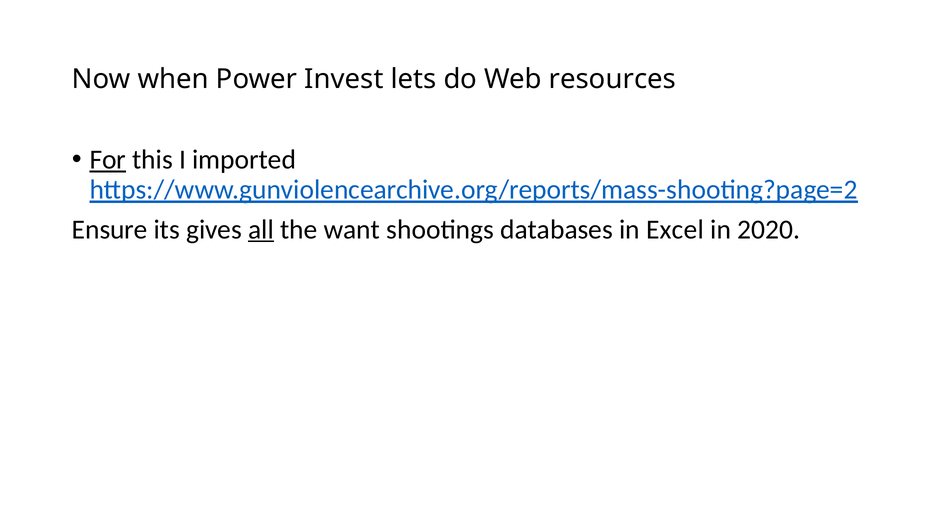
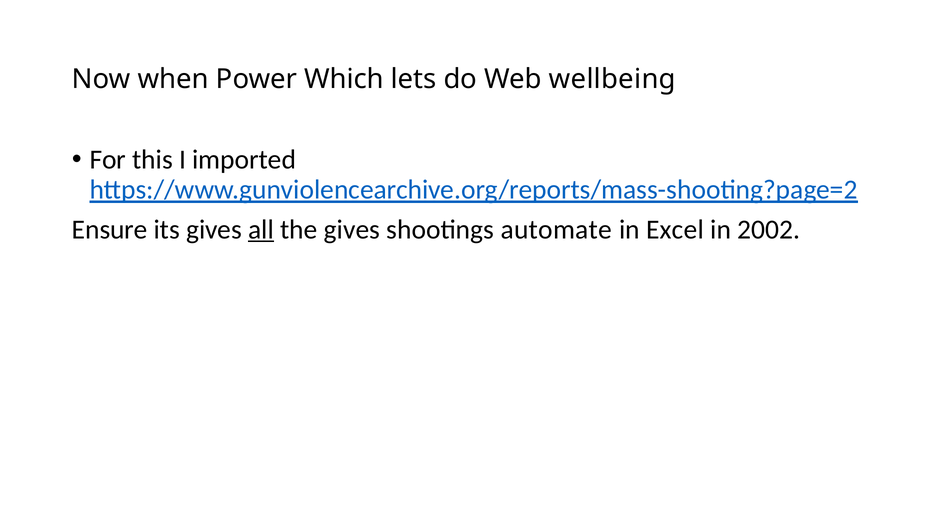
Invest: Invest -> Which
resources: resources -> wellbeing
For underline: present -> none
the want: want -> gives
databases: databases -> automate
2020: 2020 -> 2002
